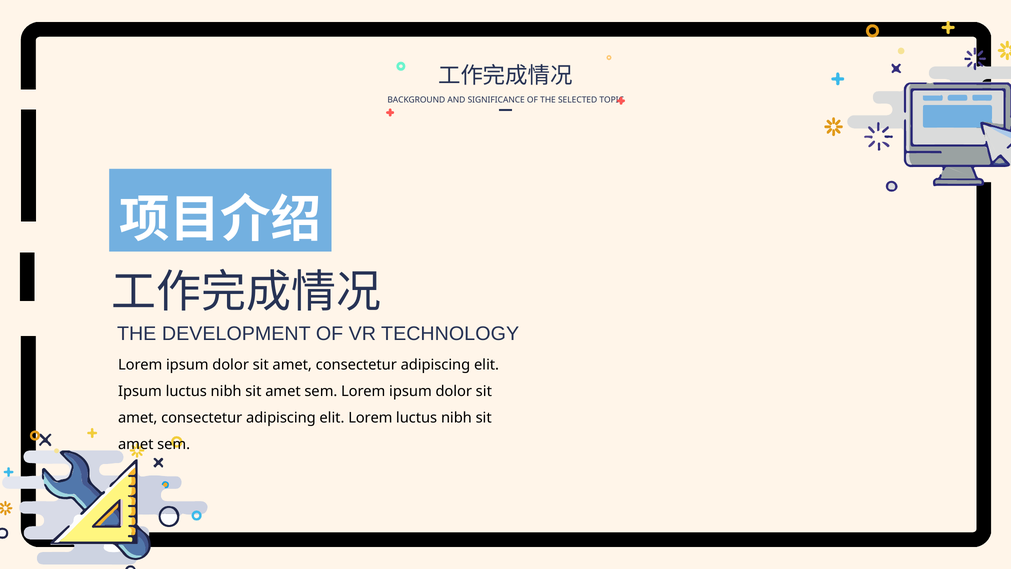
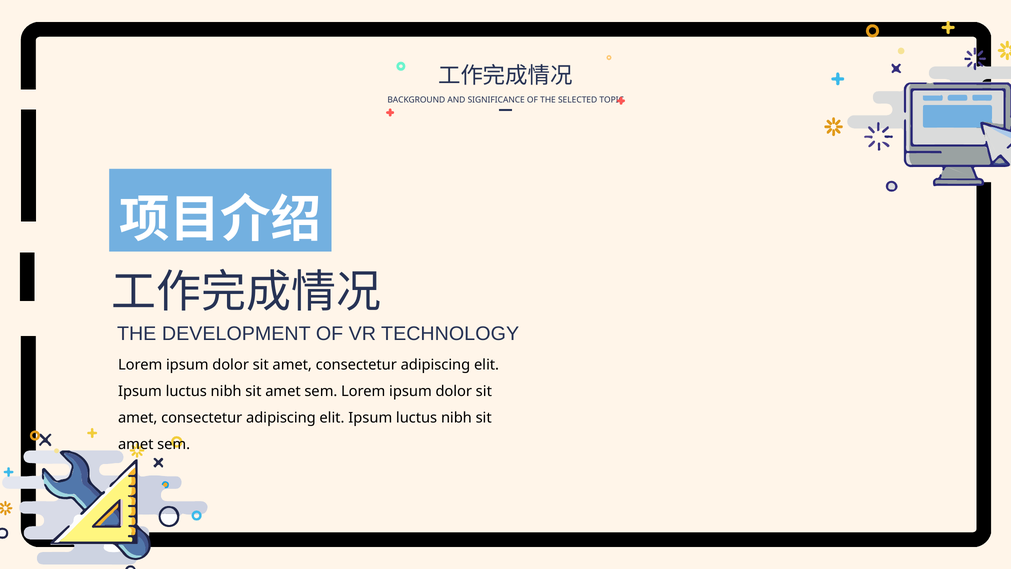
Lorem at (370, 418): Lorem -> Ipsum
